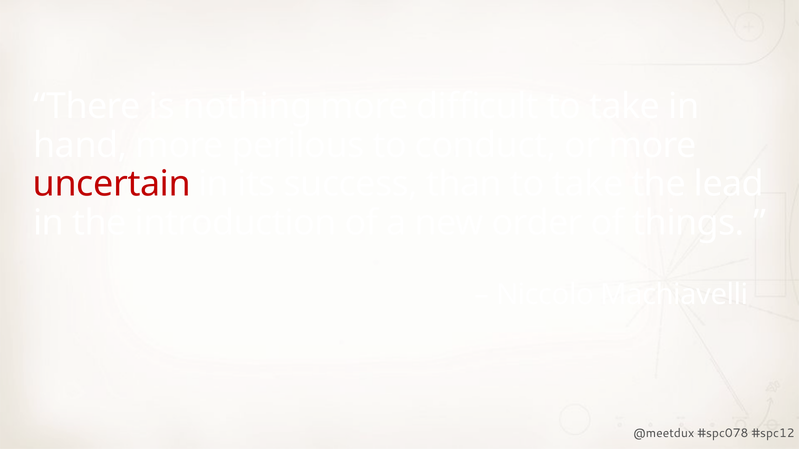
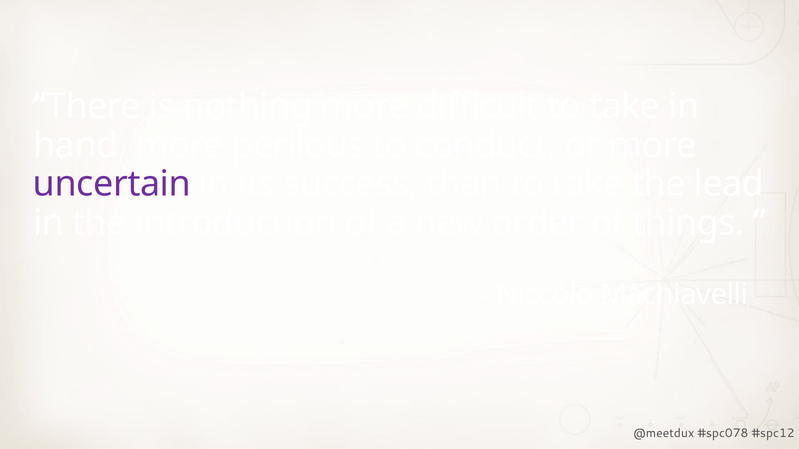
uncertain colour: red -> purple
